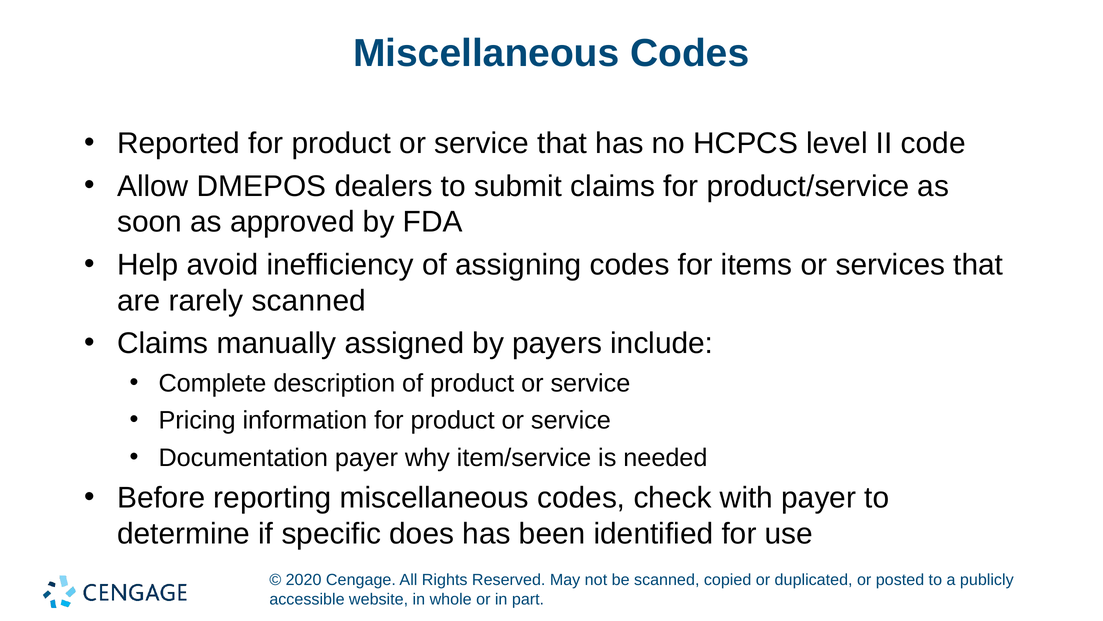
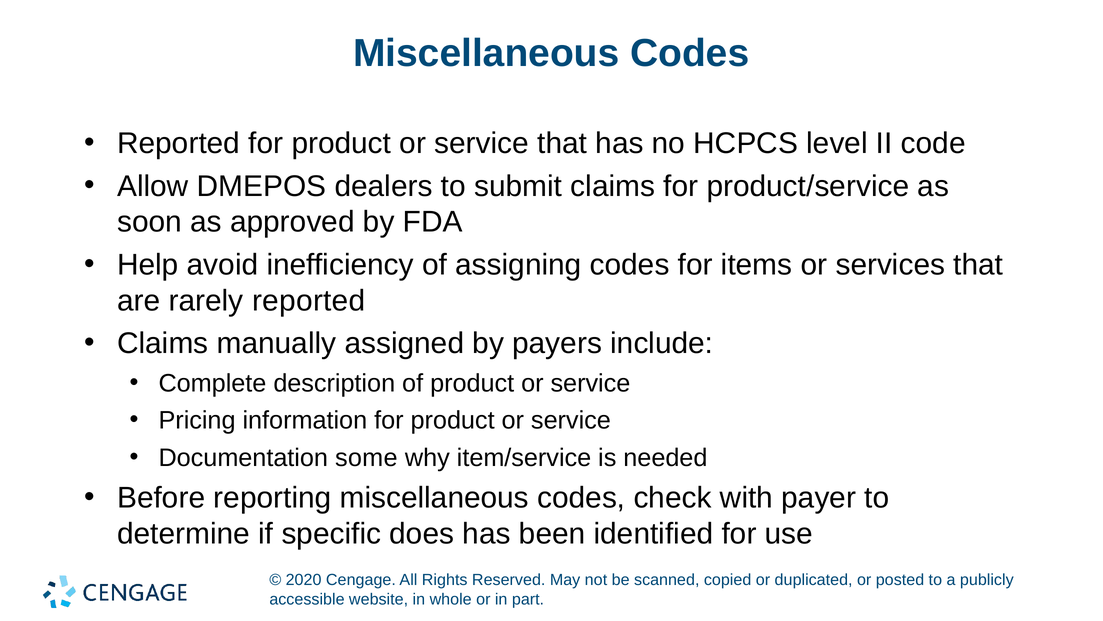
rarely scanned: scanned -> reported
Documentation payer: payer -> some
